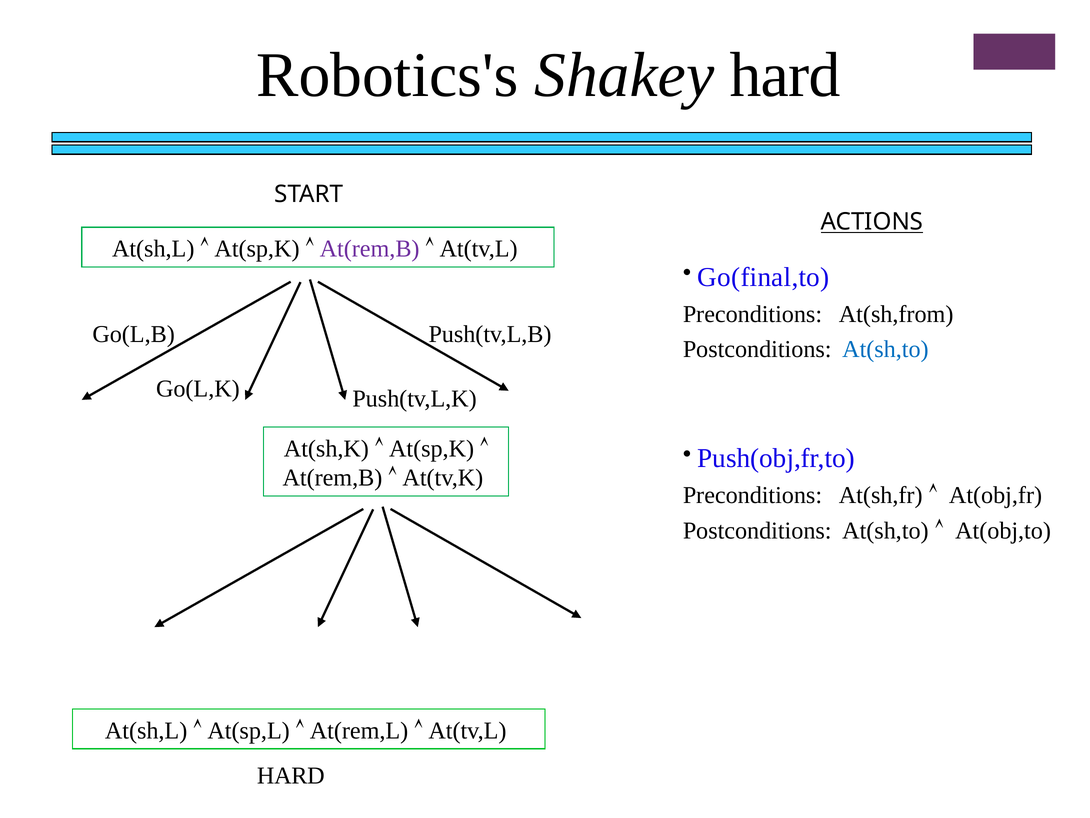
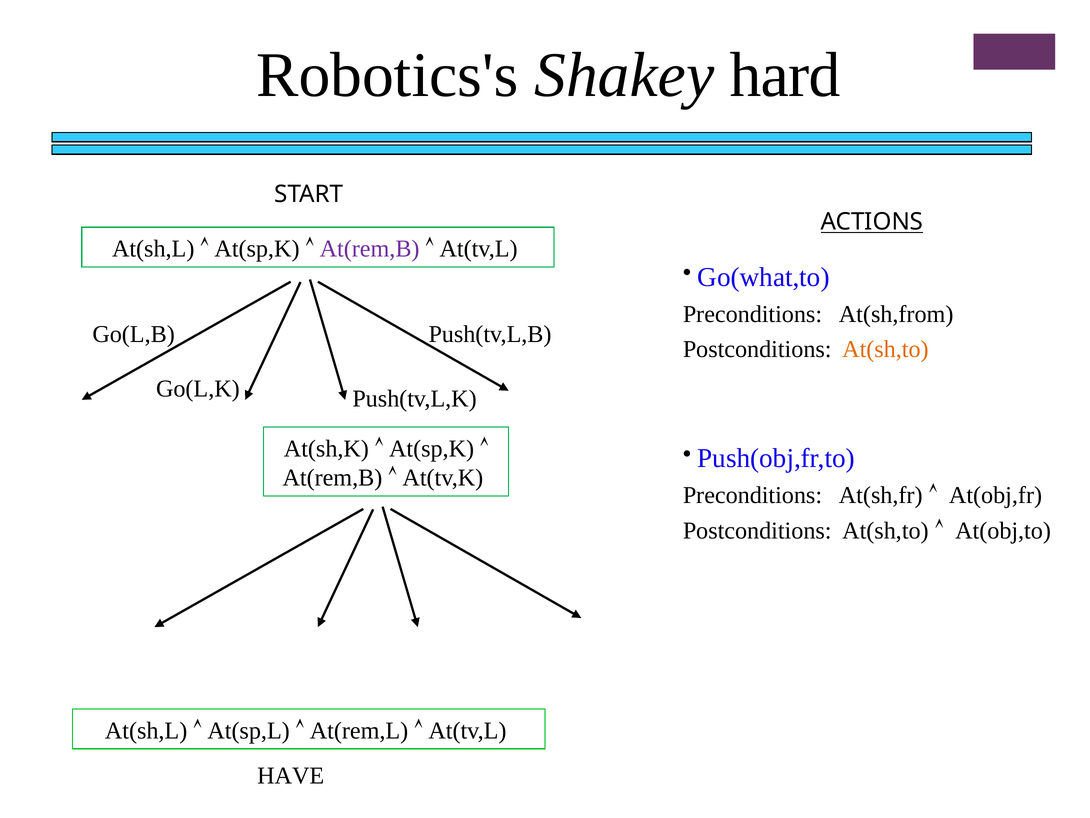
Go(final,to: Go(final,to -> Go(what,to
At(sh,to at (885, 349) colour: blue -> orange
HARD at (291, 775): HARD -> HAVE
